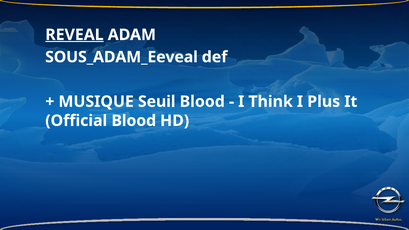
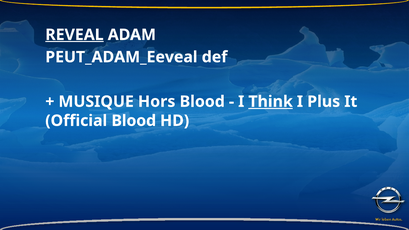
SOUS_ADAM_Eeveal: SOUS_ADAM_Eeveal -> PEUT_ADAM_Eeveal
Seuil: Seuil -> Hors
Think underline: none -> present
